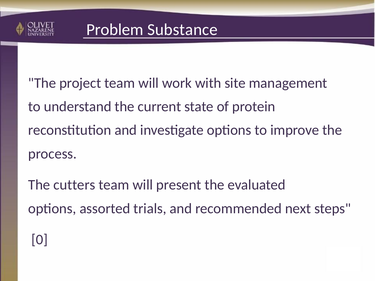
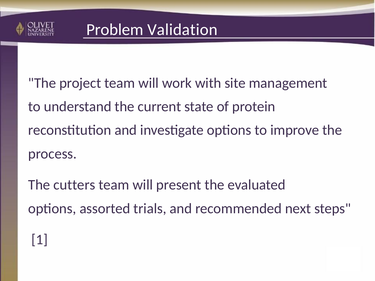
Substance: Substance -> Validation
0: 0 -> 1
